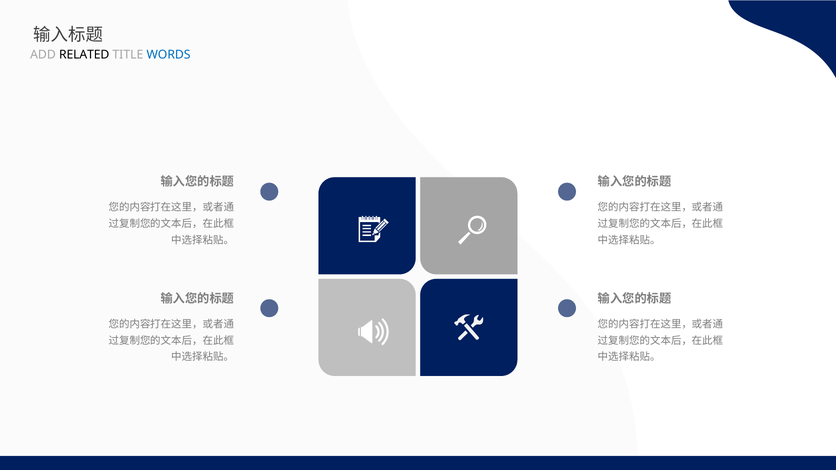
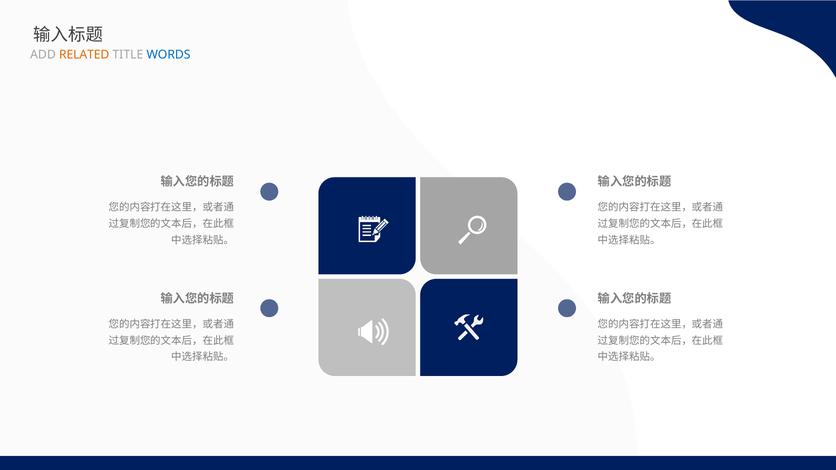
RELATED colour: black -> orange
